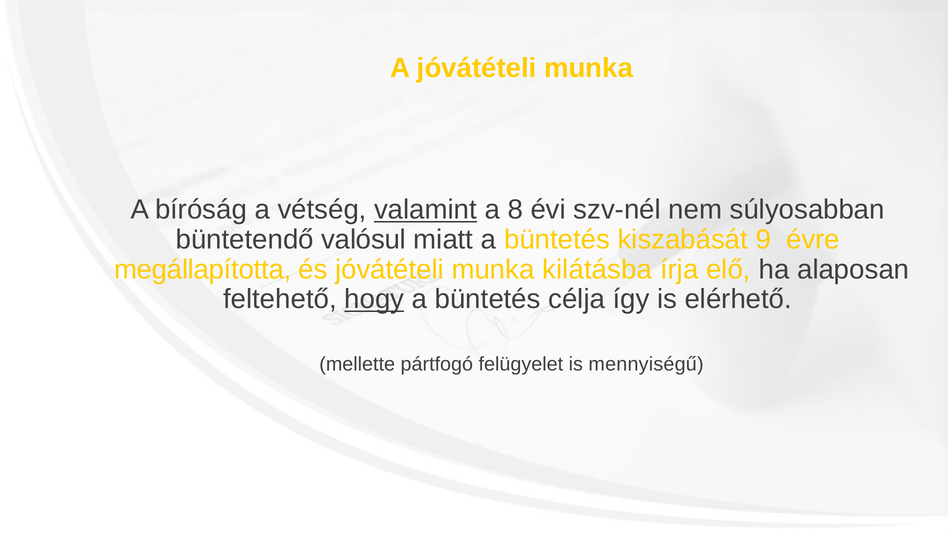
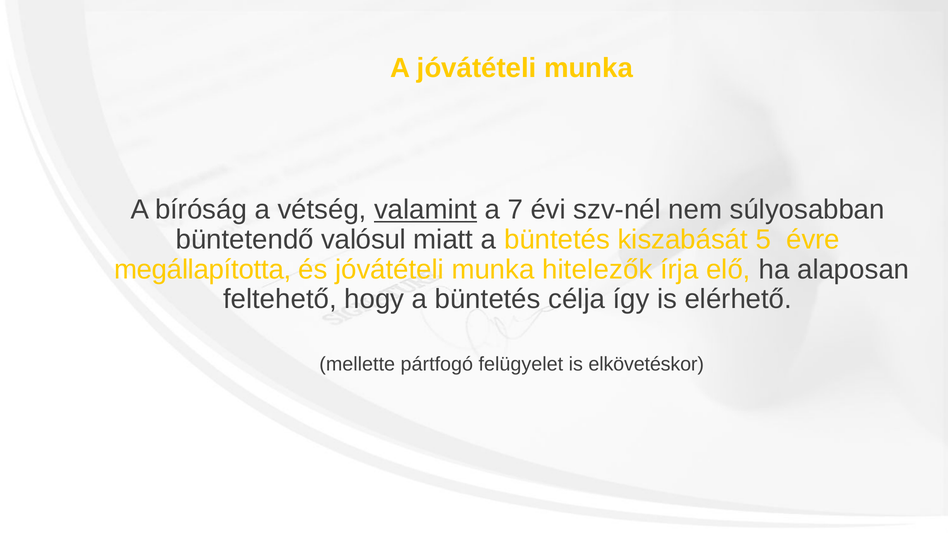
8: 8 -> 7
9: 9 -> 5
kilátásba: kilátásba -> hitelezők
hogy underline: present -> none
mennyiségű: mennyiségű -> elkövetéskor
